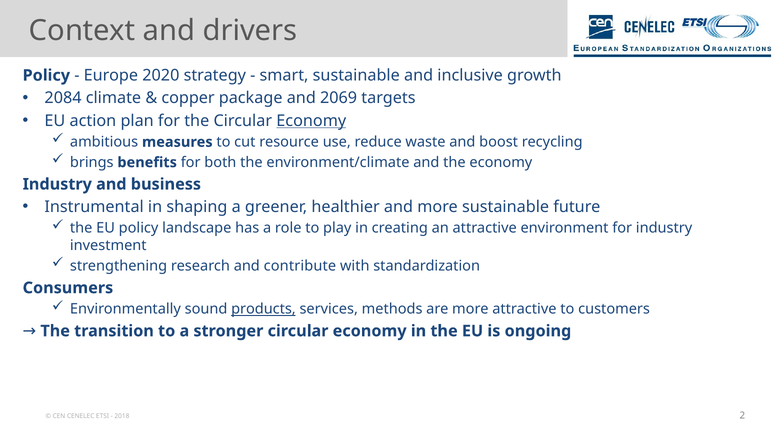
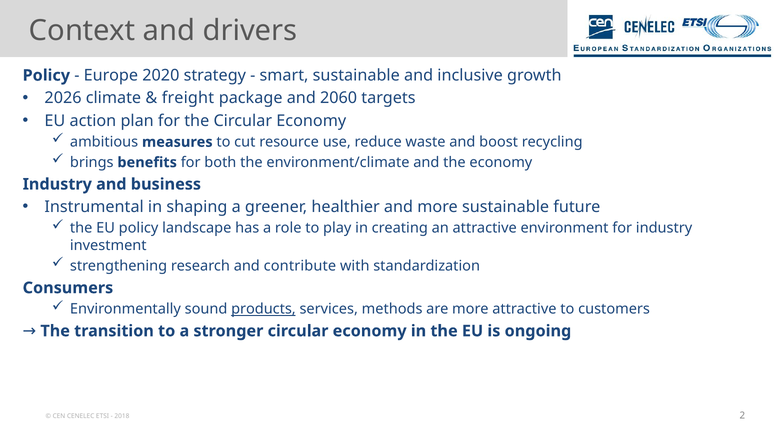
2084: 2084 -> 2026
copper: copper -> freight
2069: 2069 -> 2060
Economy at (311, 121) underline: present -> none
